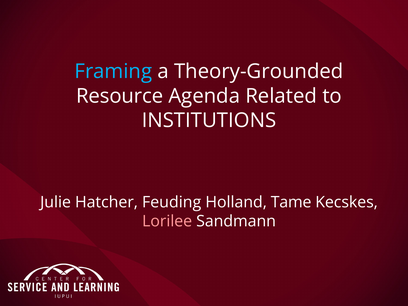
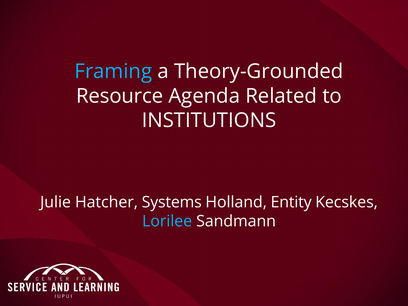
Feuding: Feuding -> Systems
Tame: Tame -> Entity
Lorilee colour: pink -> light blue
